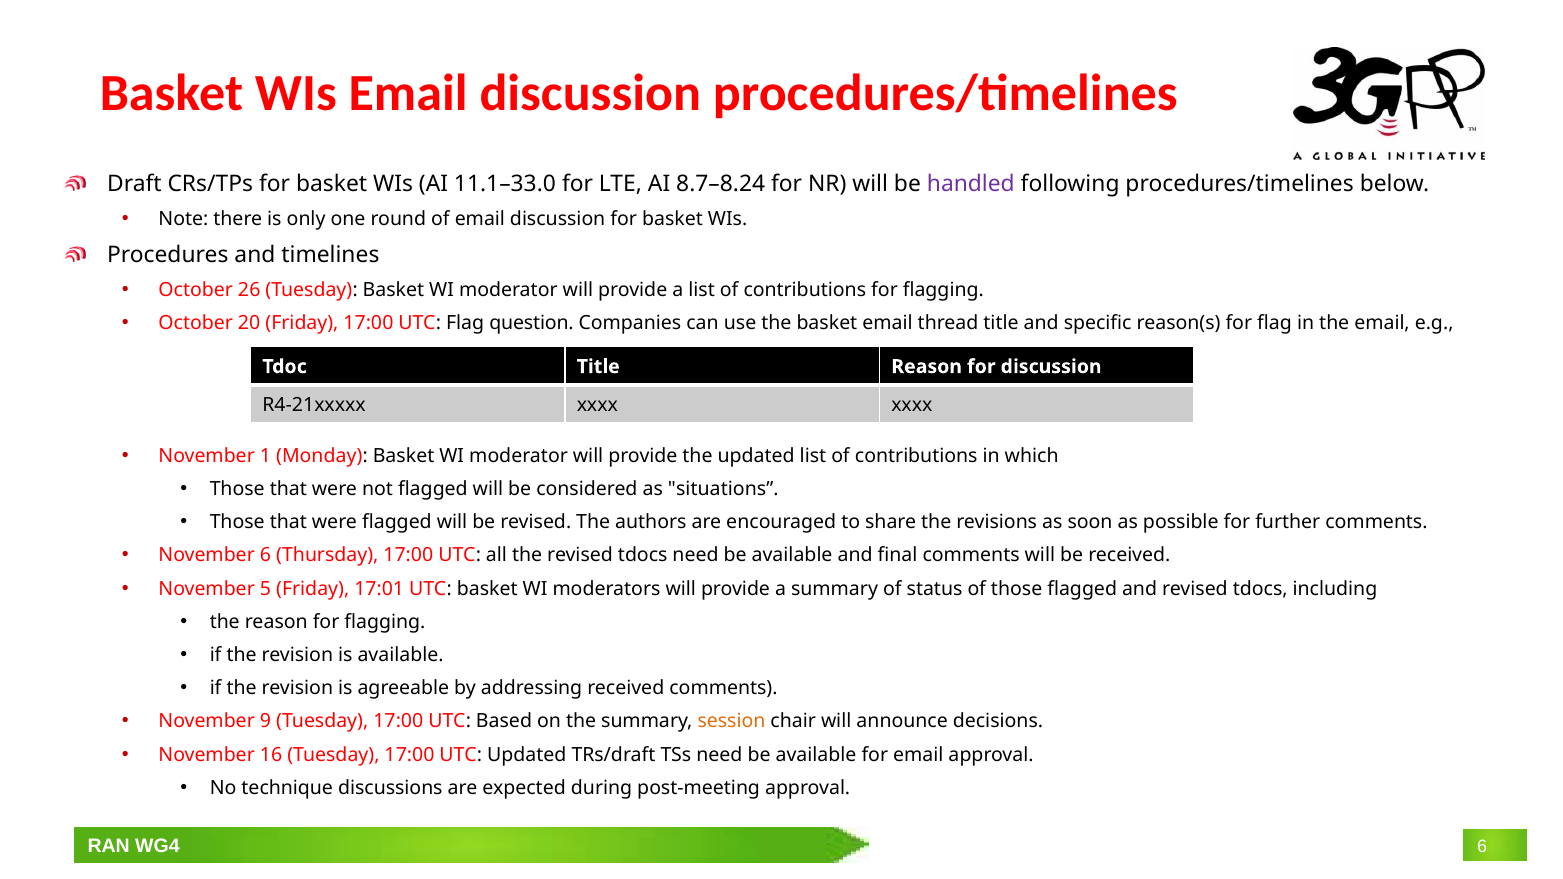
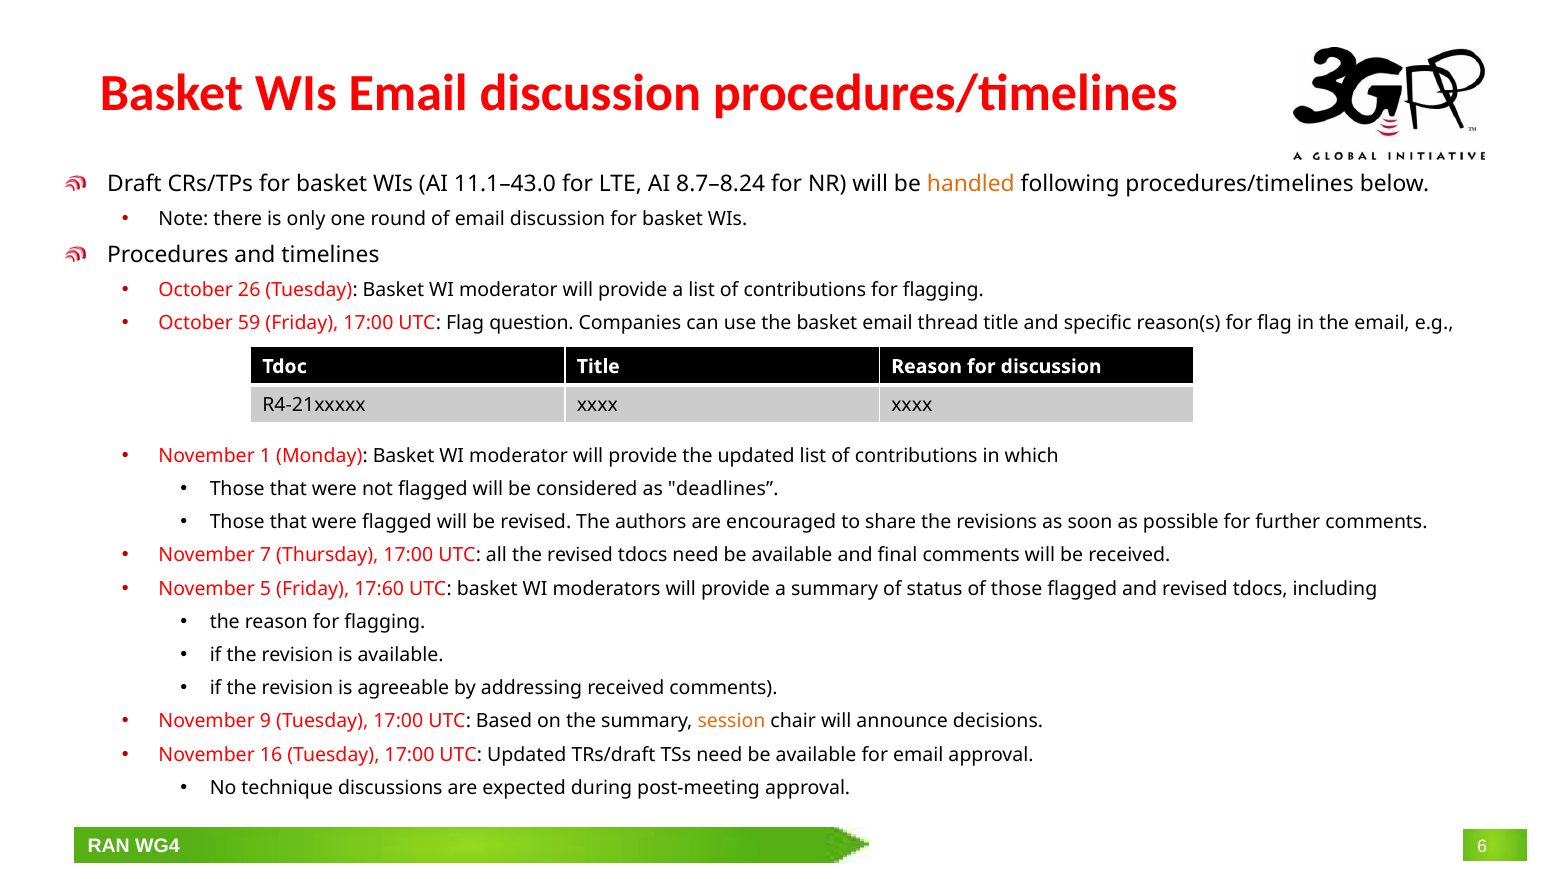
11.1–33.0: 11.1–33.0 -> 11.1–43.0
handled colour: purple -> orange
20: 20 -> 59
situations: situations -> deadlines
November 6: 6 -> 7
17:01: 17:01 -> 17:60
